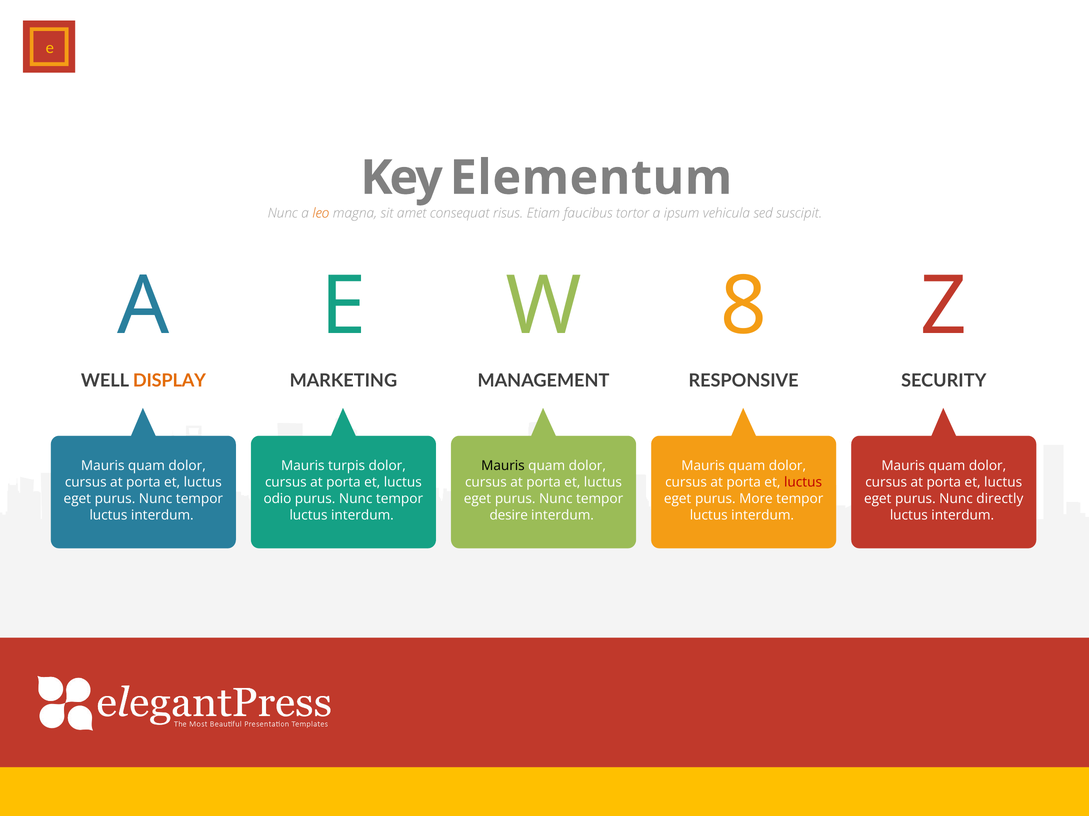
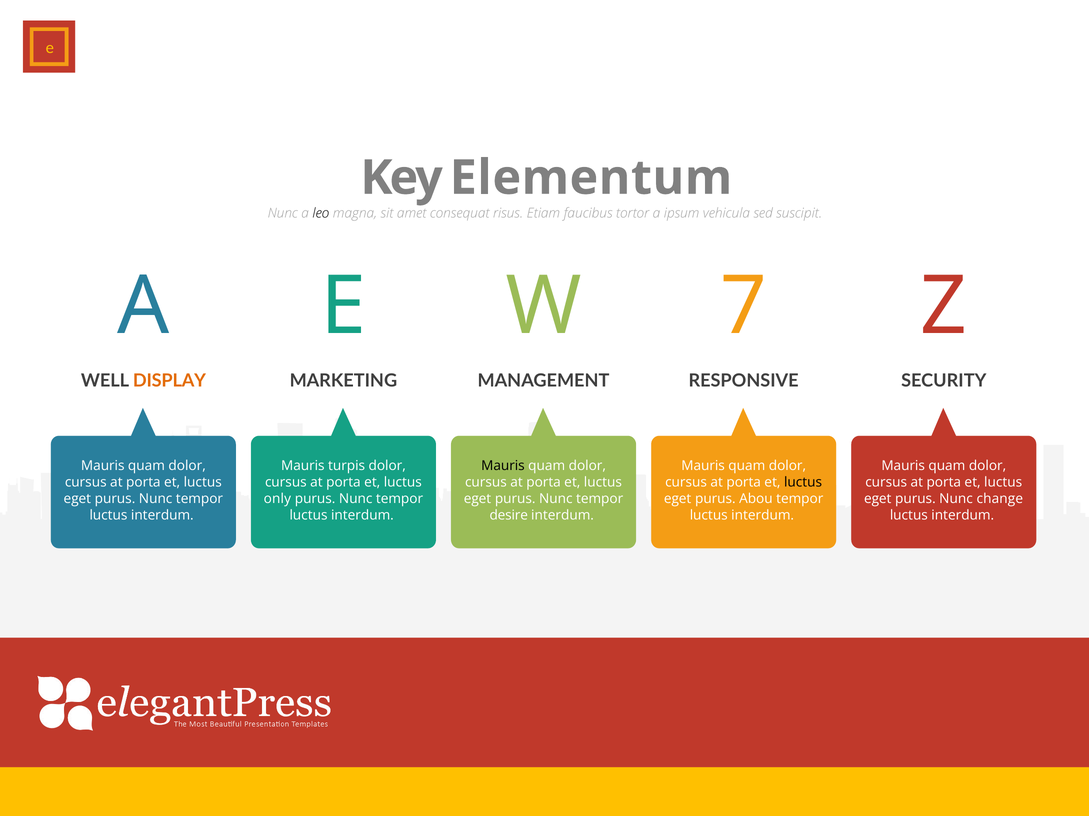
leo colour: orange -> black
8: 8 -> 7
luctus at (803, 483) colour: red -> black
odio: odio -> only
More: More -> Abou
directly: directly -> change
